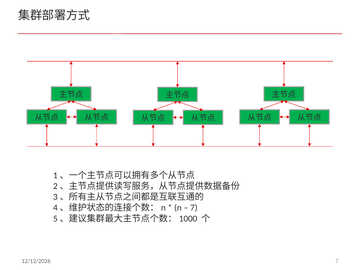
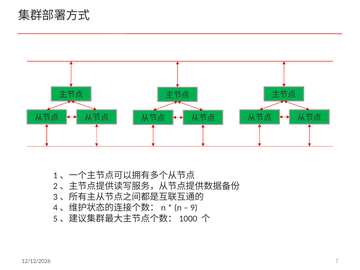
7 at (194, 208): 7 -> 9
